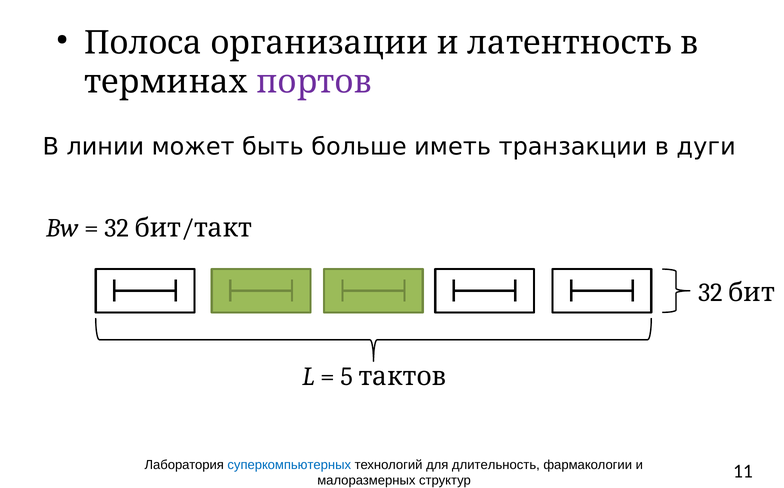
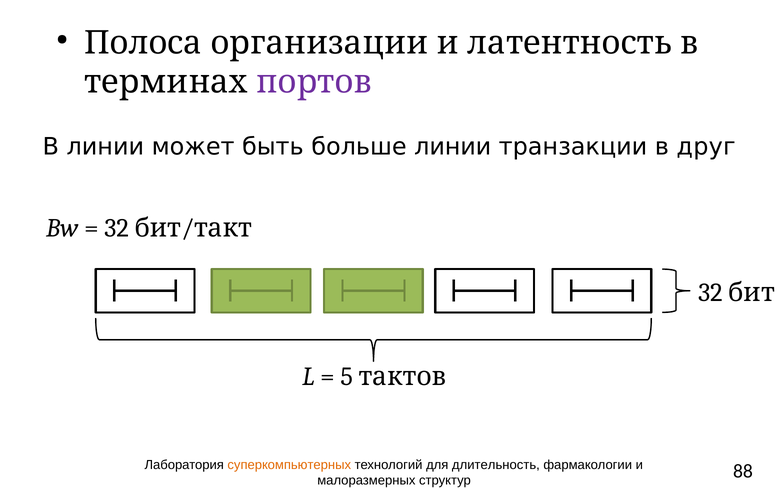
больше иметь: иметь -> линии
дуги: дуги -> друг
суперкомпьютерных colour: blue -> orange
11: 11 -> 88
